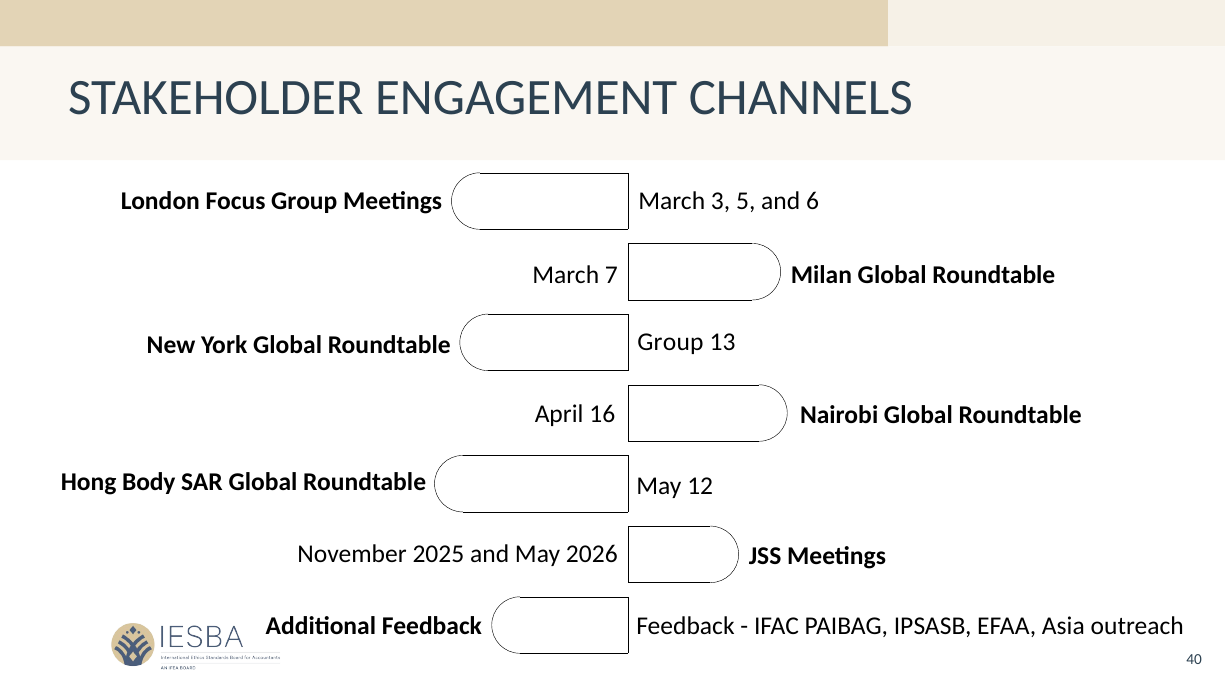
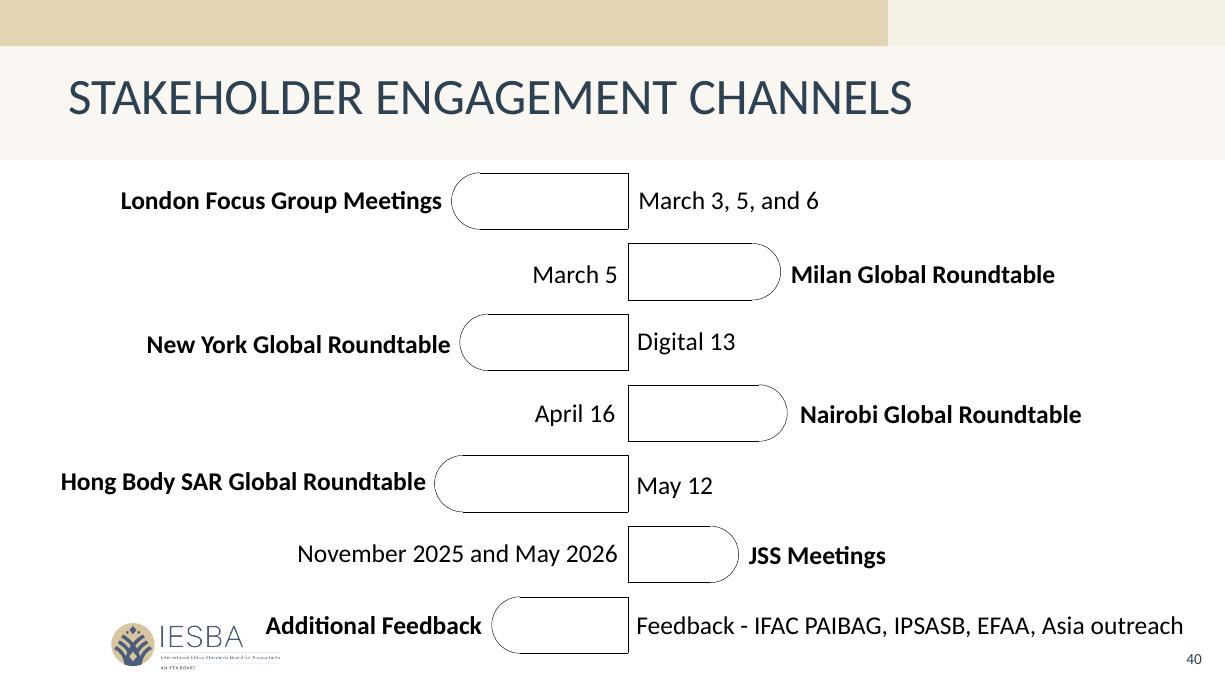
March 7: 7 -> 5
Roundtable Group: Group -> Digital
